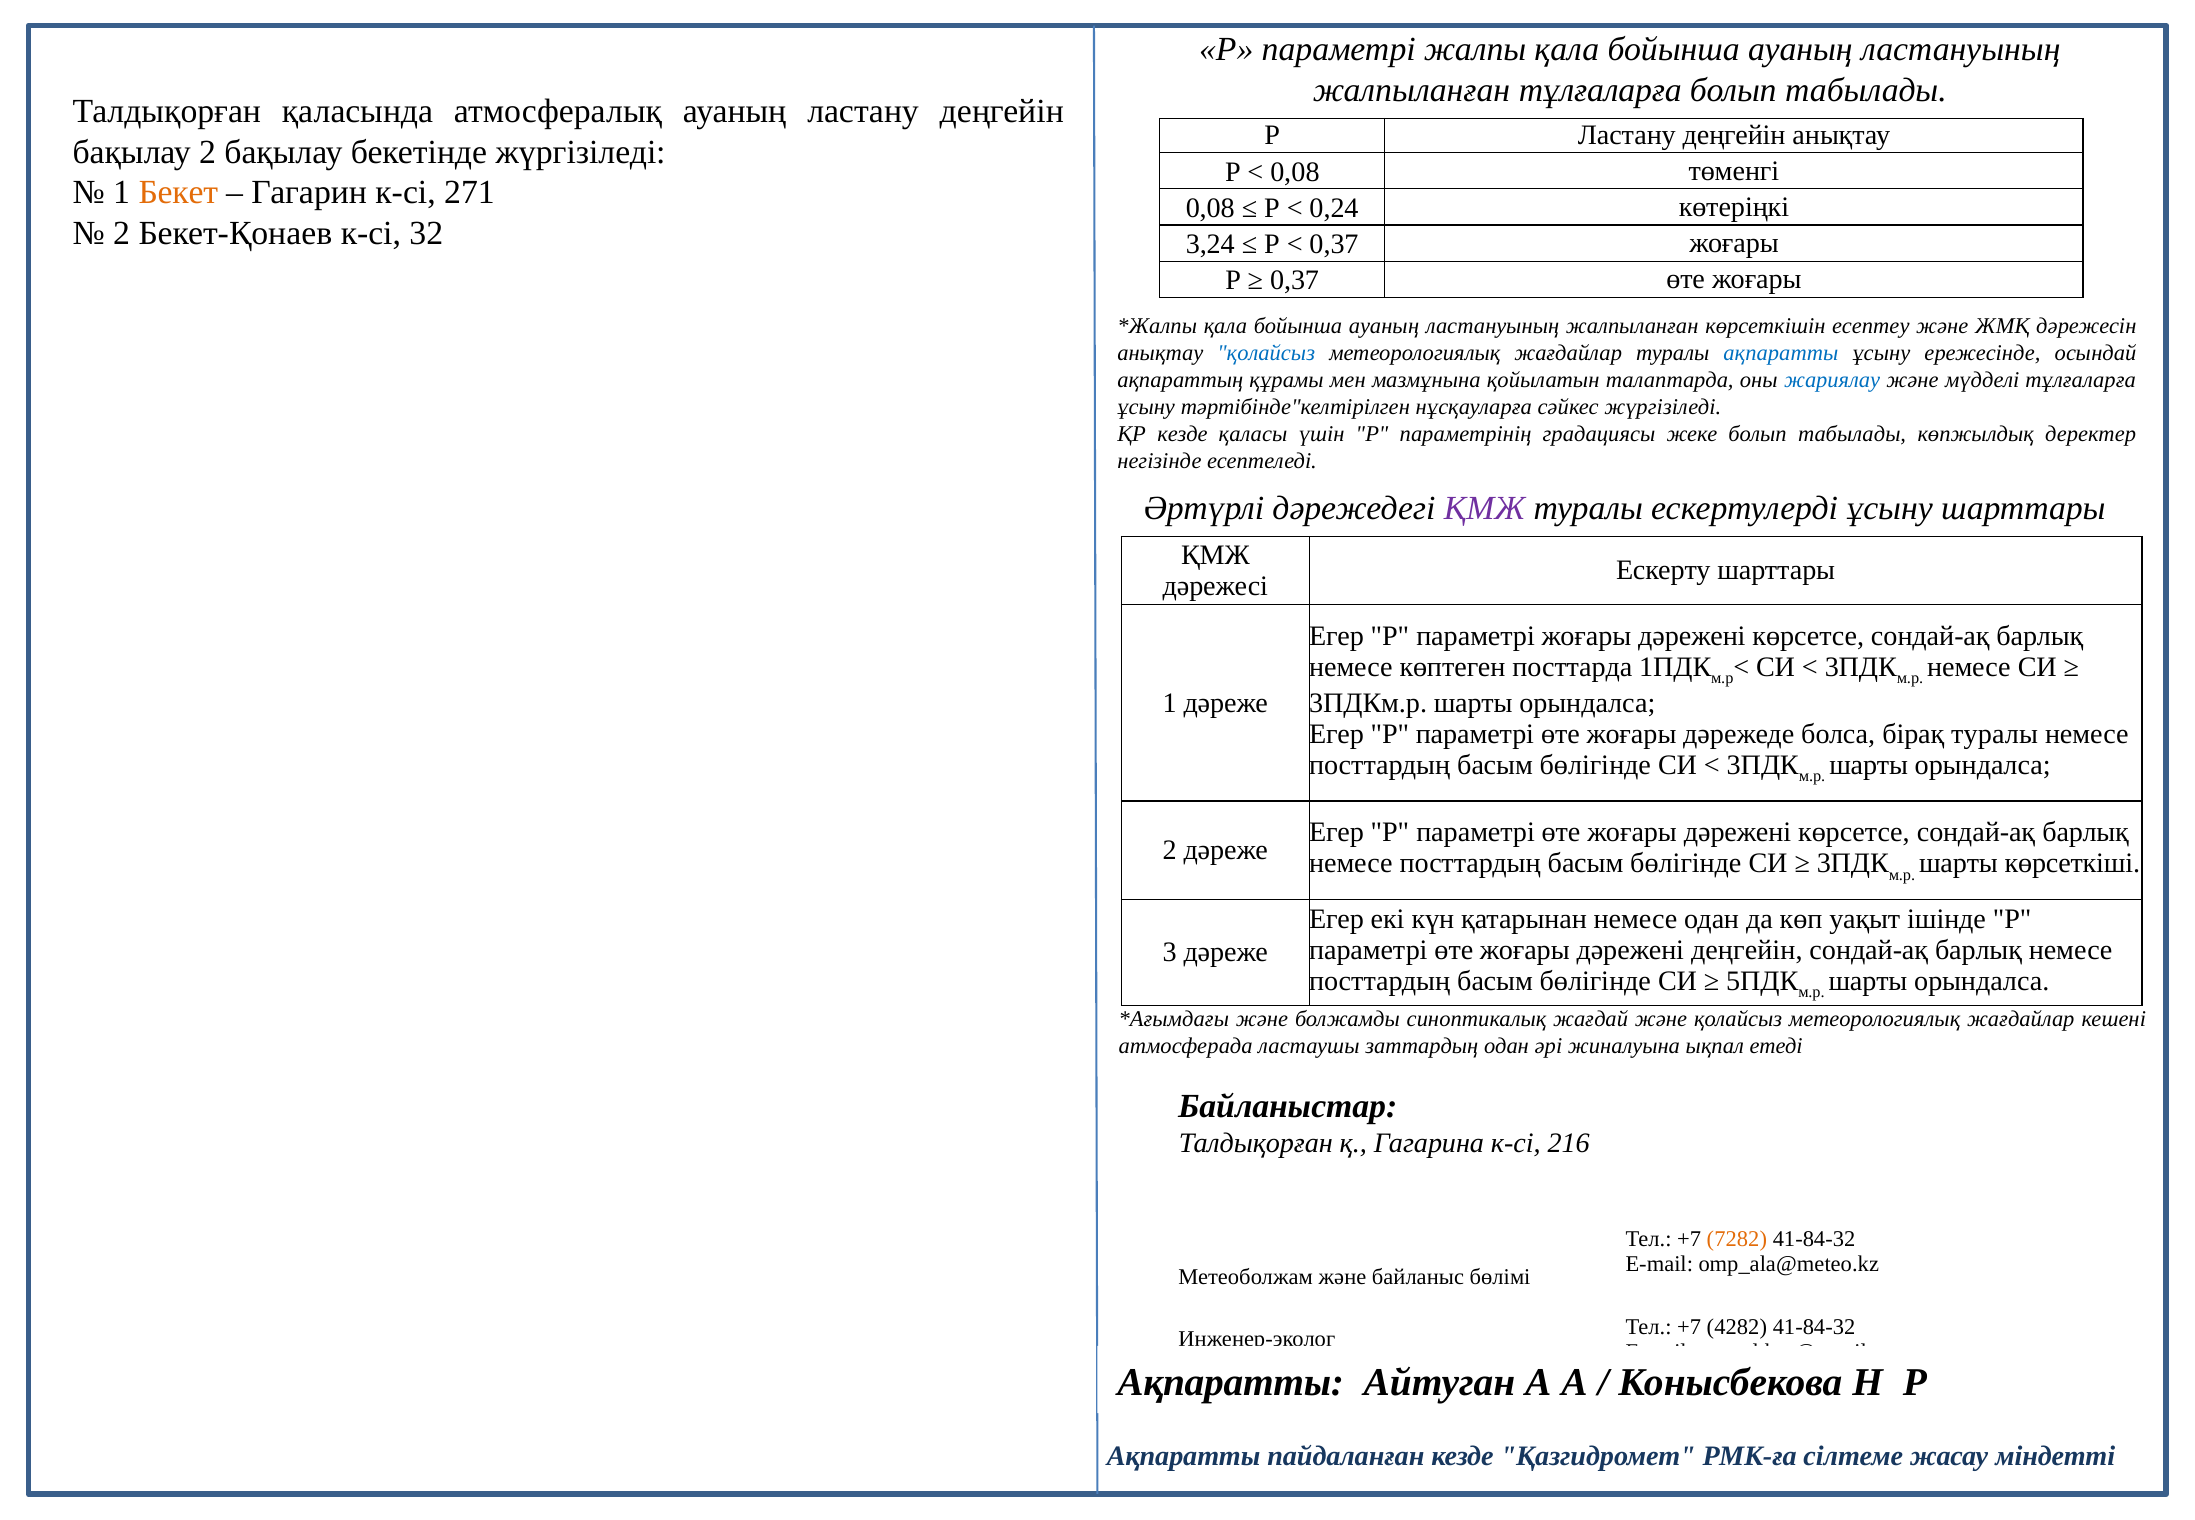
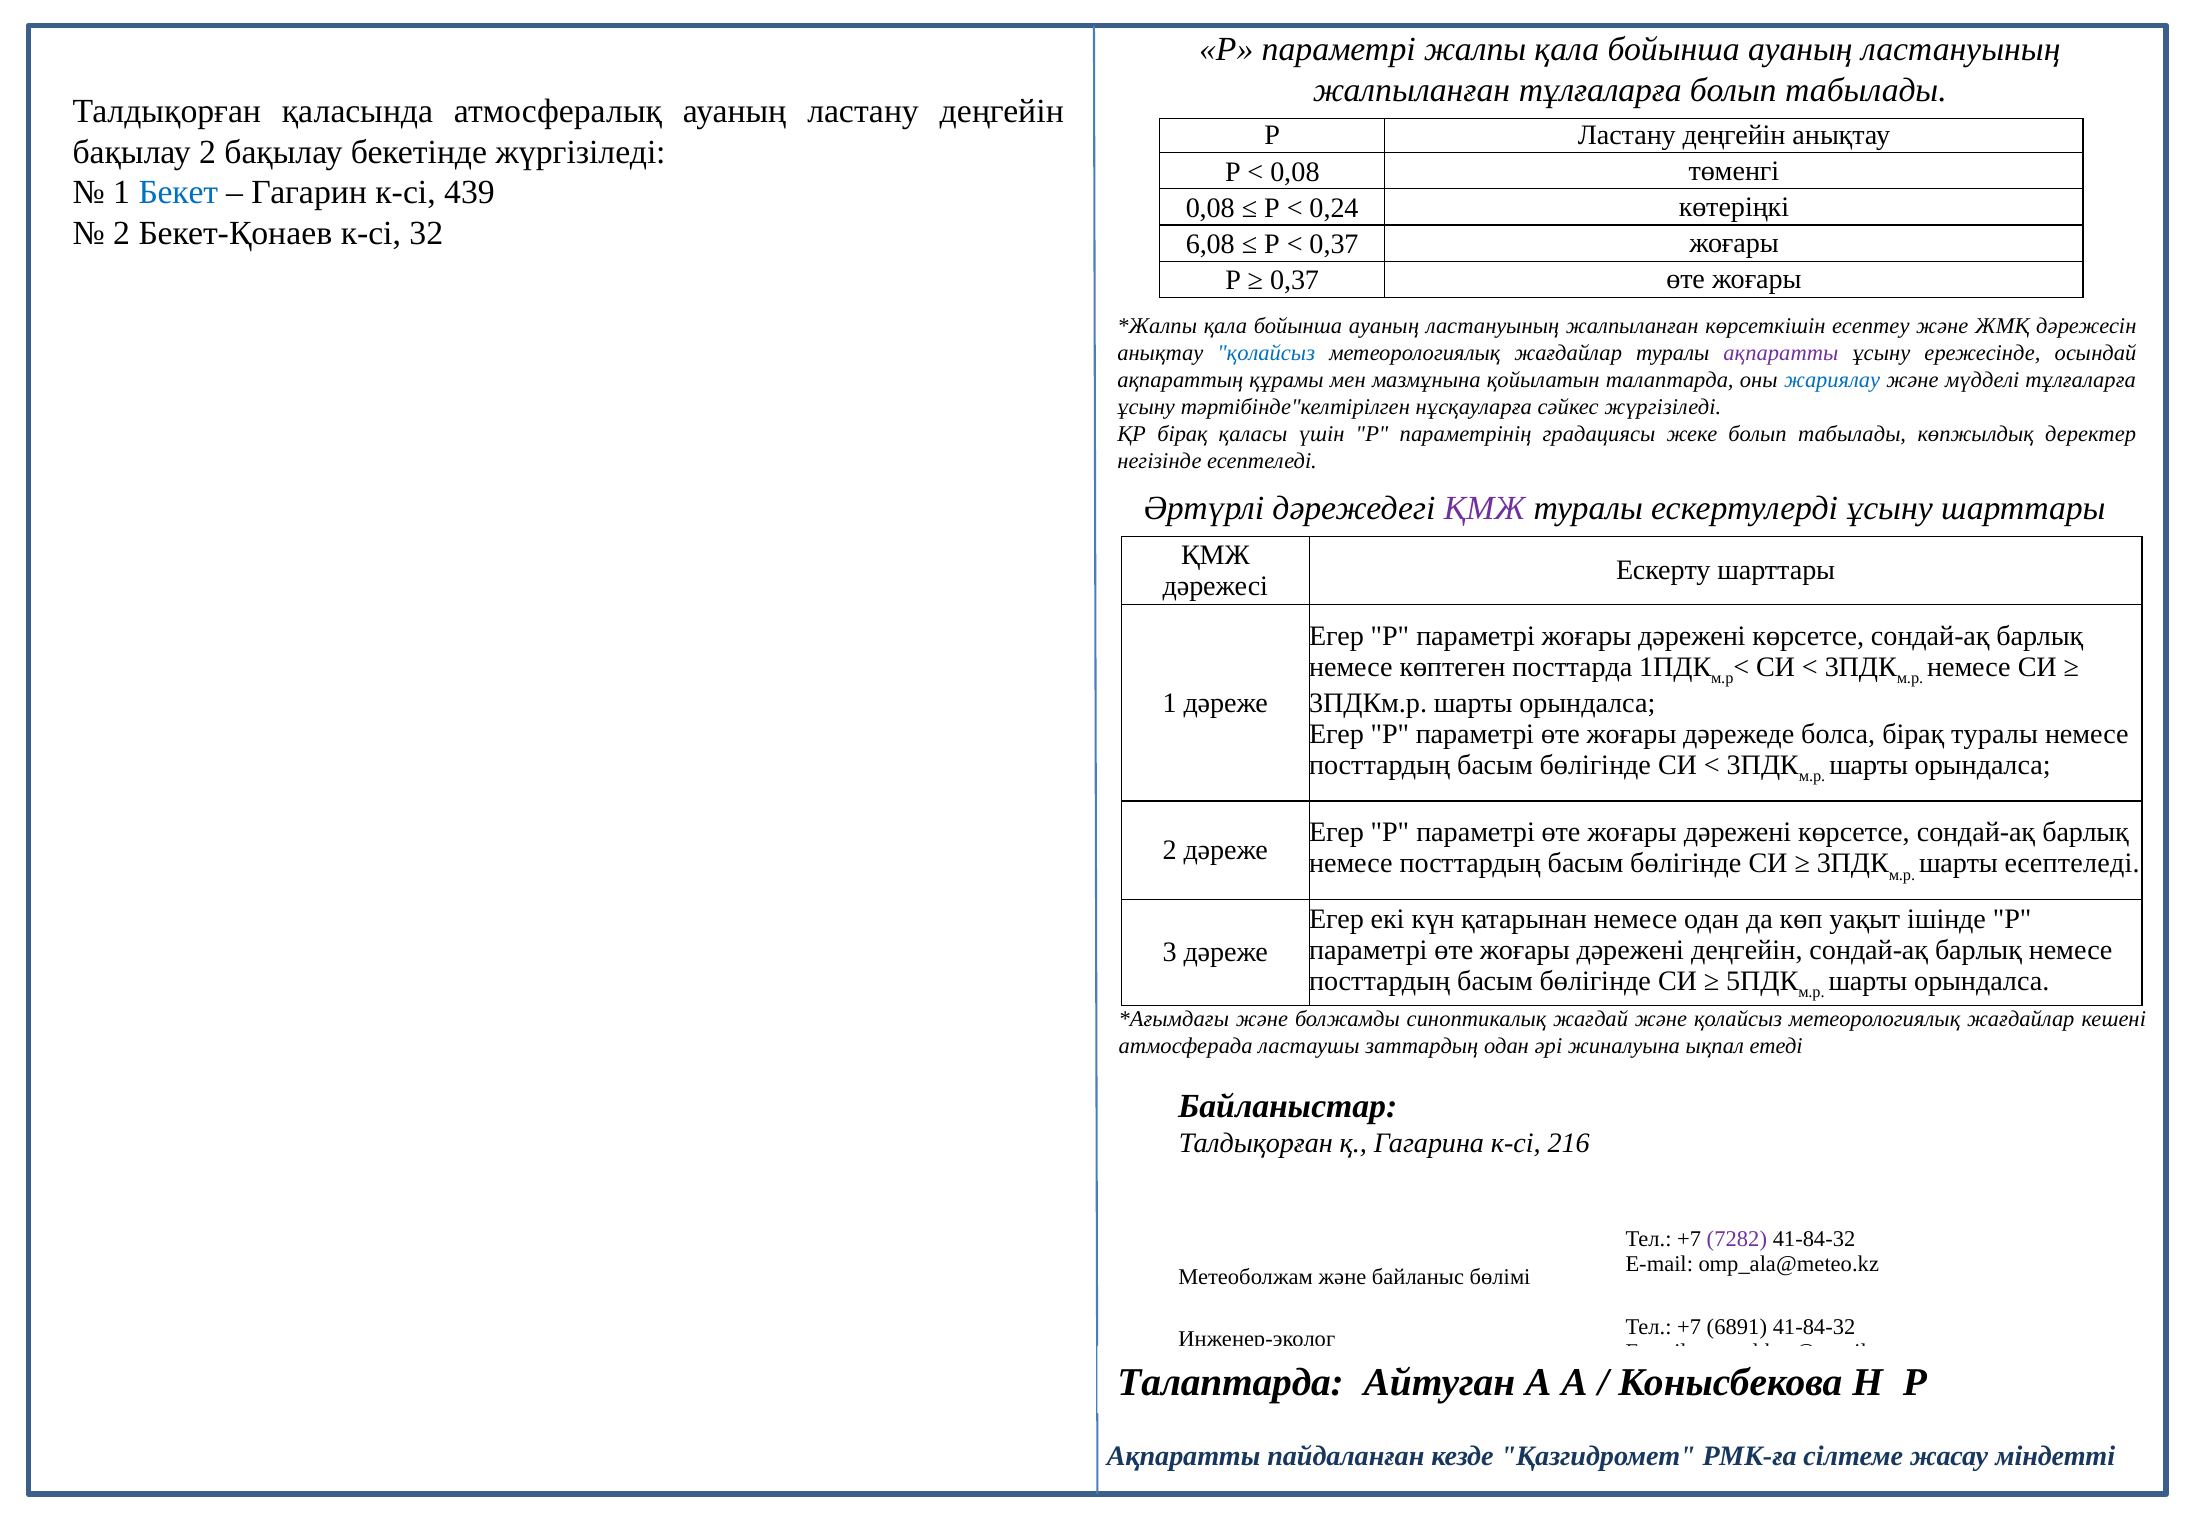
Бекет colour: orange -> blue
271: 271 -> 439
3,24: 3,24 -> 6,08
ақпаратты at (1781, 353) colour: blue -> purple
ҚР кезде: кезде -> бірақ
шарты көрсеткіші: көрсеткіші -> есептеледі
7282 colour: orange -> purple
4282: 4282 -> 6891
Ақпаратты at (1231, 1382): Ақпаратты -> Талаптарда
